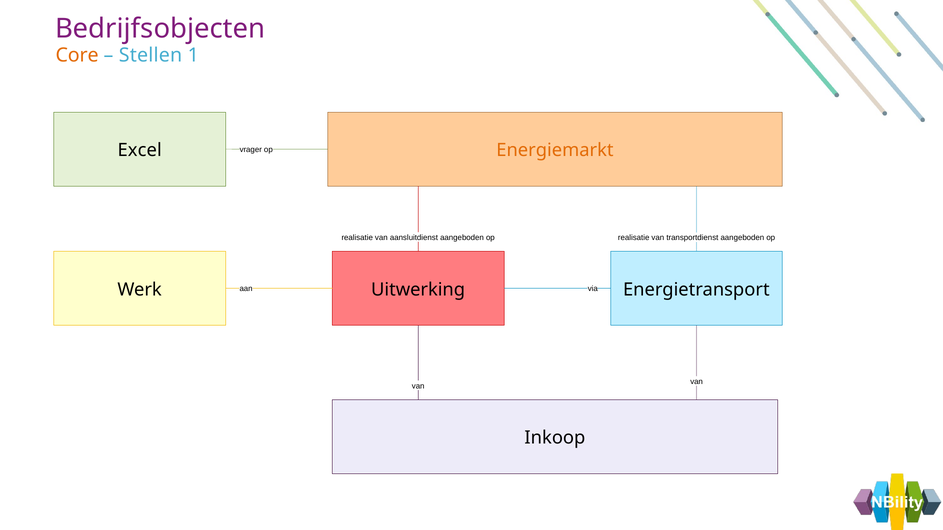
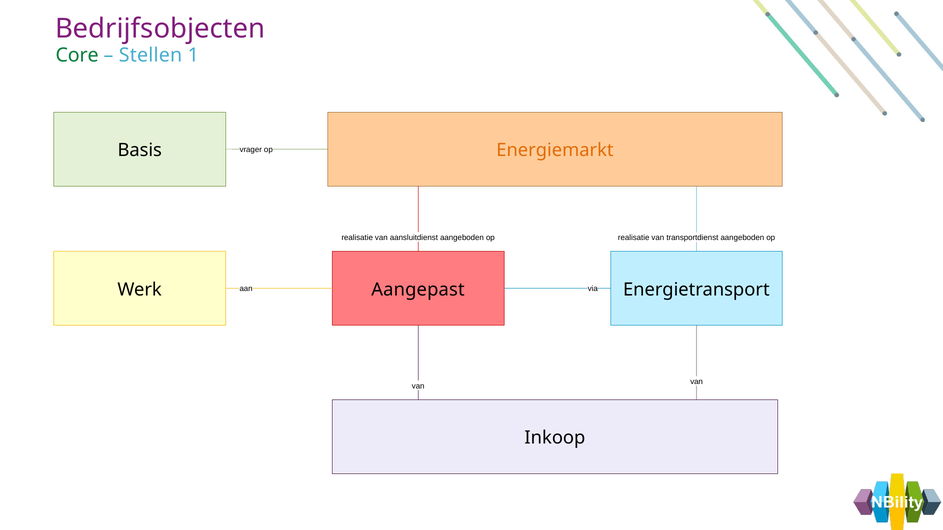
Core colour: orange -> green
Excel: Excel -> Basis
Uitwerking: Uitwerking -> Aangepast
